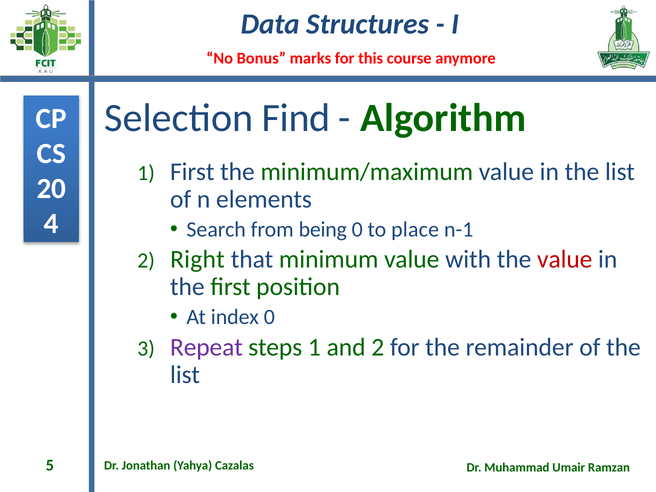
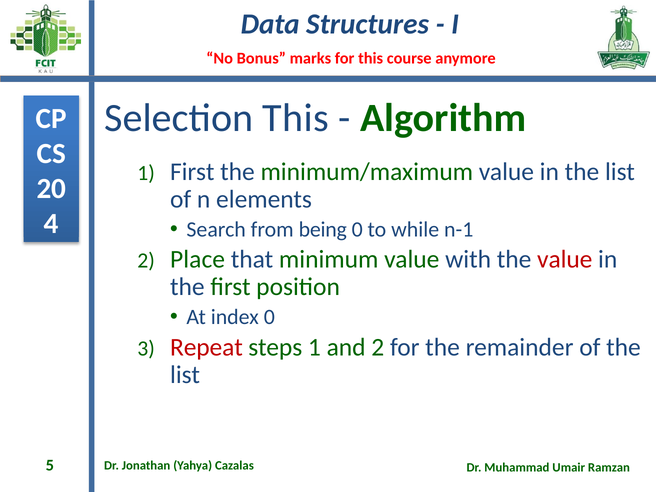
Selection Find: Find -> This
place: place -> while
Right: Right -> Place
Repeat colour: purple -> red
